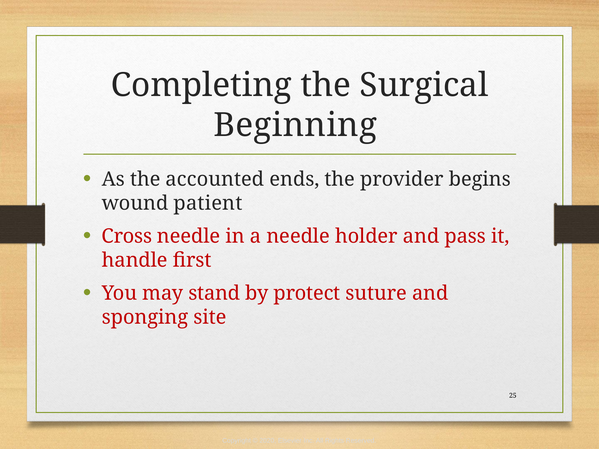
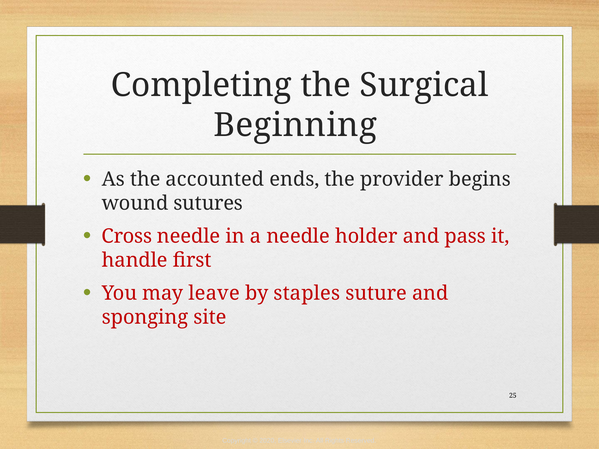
patient: patient -> sutures
stand: stand -> leave
protect: protect -> staples
